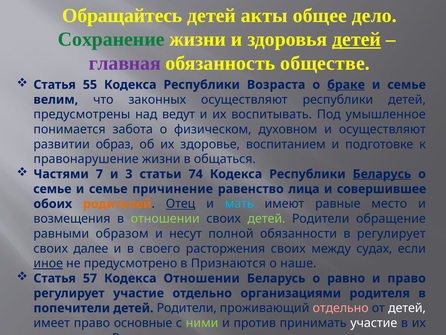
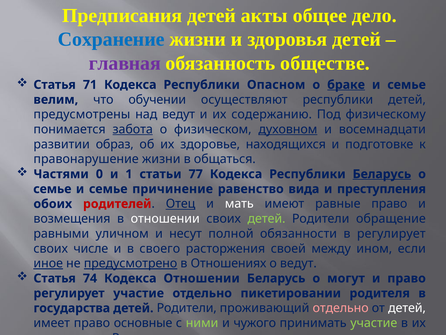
Обращайтесь: Обращайтесь -> Предписания
Сохранение colour: green -> blue
детей at (357, 39) underline: present -> none
55: 55 -> 71
Возраста: Возраста -> Опасном
законных: законных -> обучении
воспитывать: воспитывать -> содержанию
умышленное: умышленное -> физическому
забота underline: none -> present
духовном underline: none -> present
и осуществляют: осуществляют -> восемнадцати
воспитанием: воспитанием -> находящихся
7: 7 -> 0
3: 3 -> 1
74: 74 -> 77
лица: лица -> вида
совершившее: совершившее -> преступления
родителей colour: orange -> red
мать colour: light blue -> white
равные место: место -> право
отношении at (165, 218) colour: light green -> white
образом: образом -> уличном
далее: далее -> числе
расторжения своих: своих -> своей
судах: судах -> ином
предусмотрено underline: none -> present
Признаются: Признаются -> Отношениях
о наше: наше -> ведут
57: 57 -> 74
равно: равно -> могут
организациями: организациями -> пикетировании
попечители: попечители -> государства
против: против -> чужого
участие at (374, 323) colour: white -> light green
